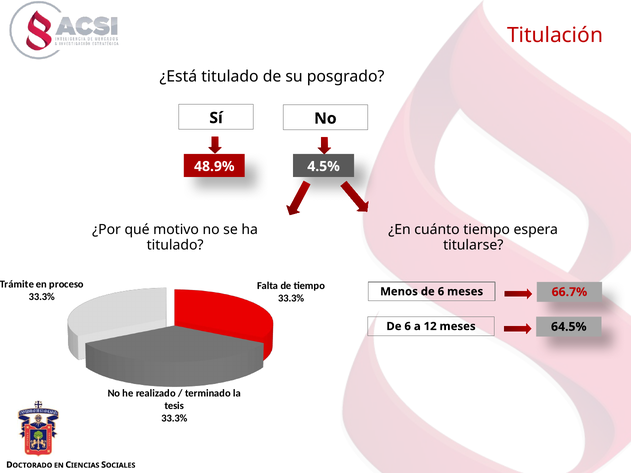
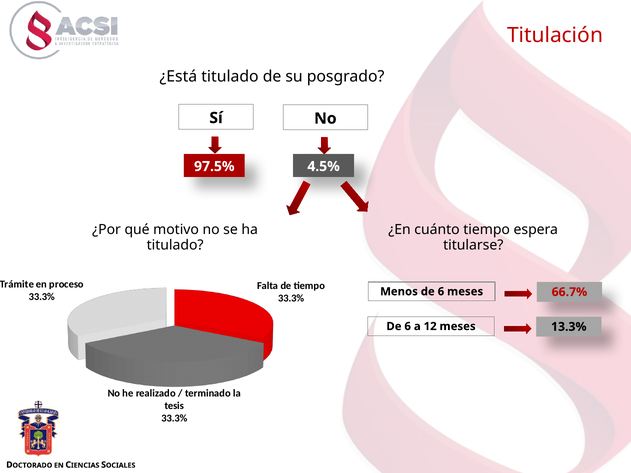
48.9%: 48.9% -> 97.5%
64.5%: 64.5% -> 13.3%
